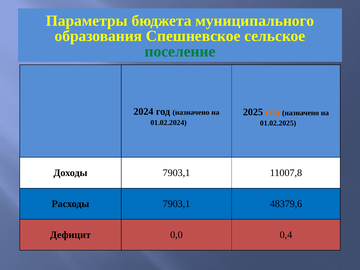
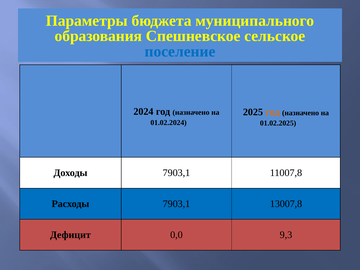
поселение colour: green -> blue
48379,6: 48379,6 -> 13007,8
0,4: 0,4 -> 9,3
